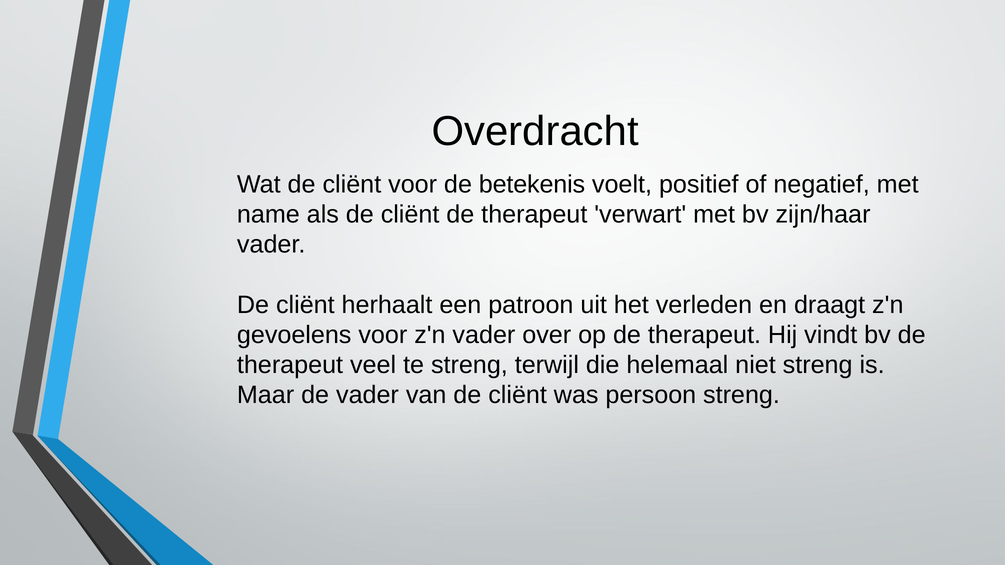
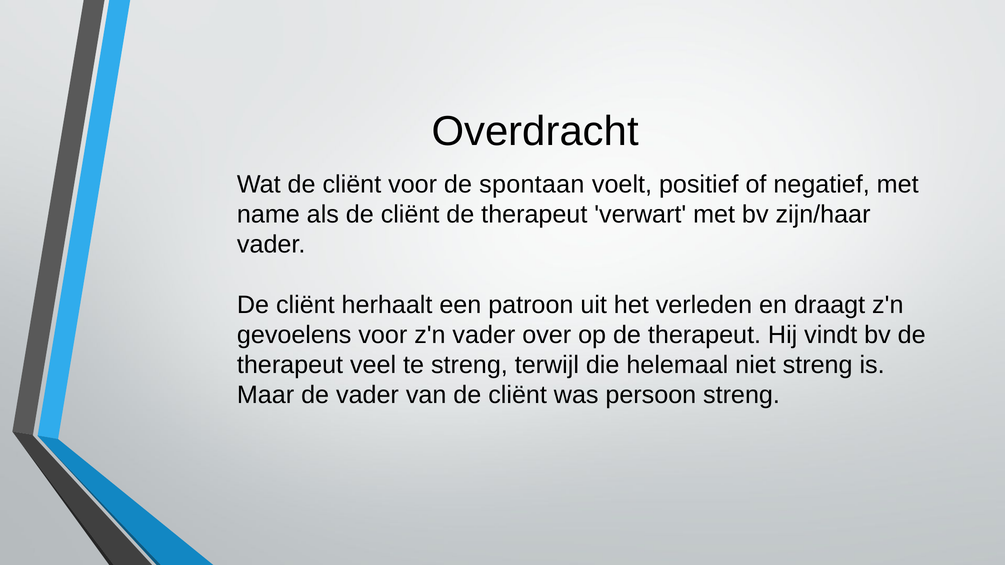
betekenis: betekenis -> spontaan
